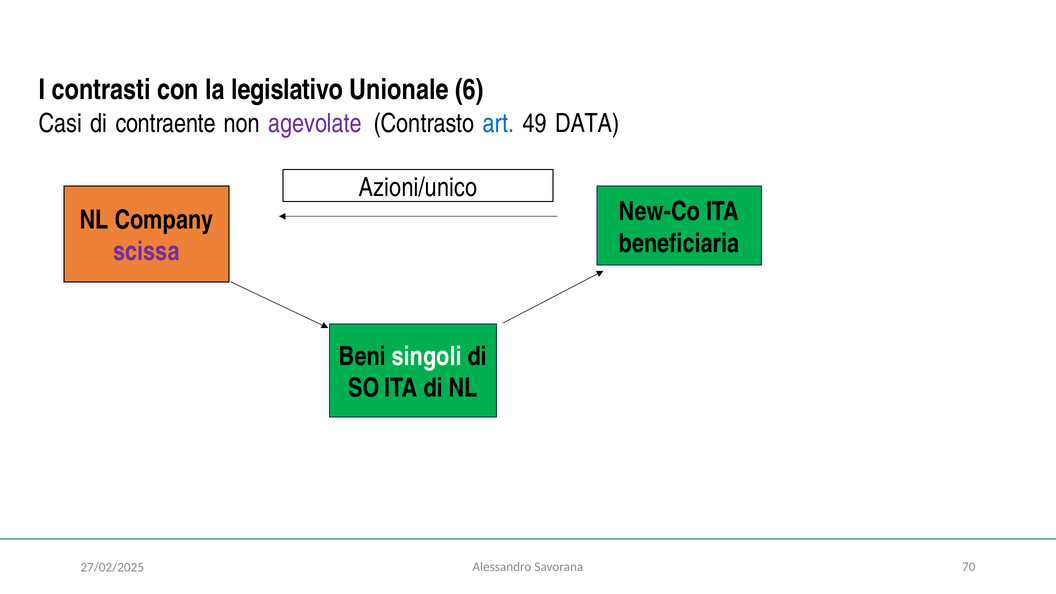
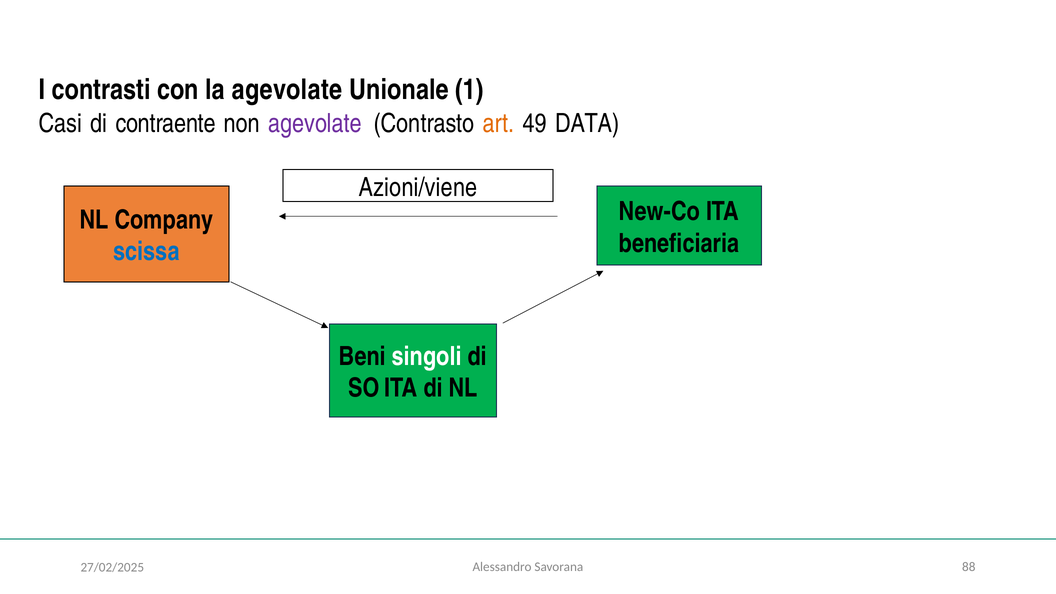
la legislativo: legislativo -> agevolate
6: 6 -> 1
art colour: blue -> orange
Azioni/unico: Azioni/unico -> Azioni/viene
scissa colour: purple -> blue
70: 70 -> 88
